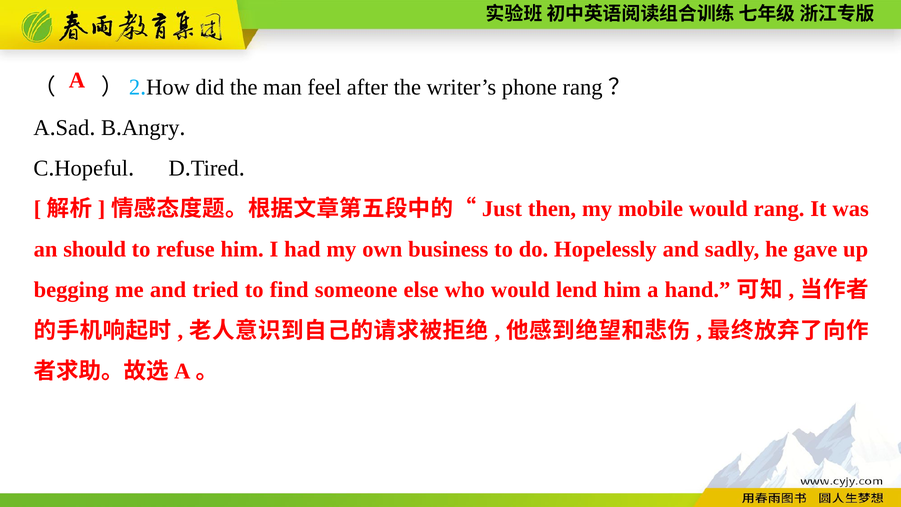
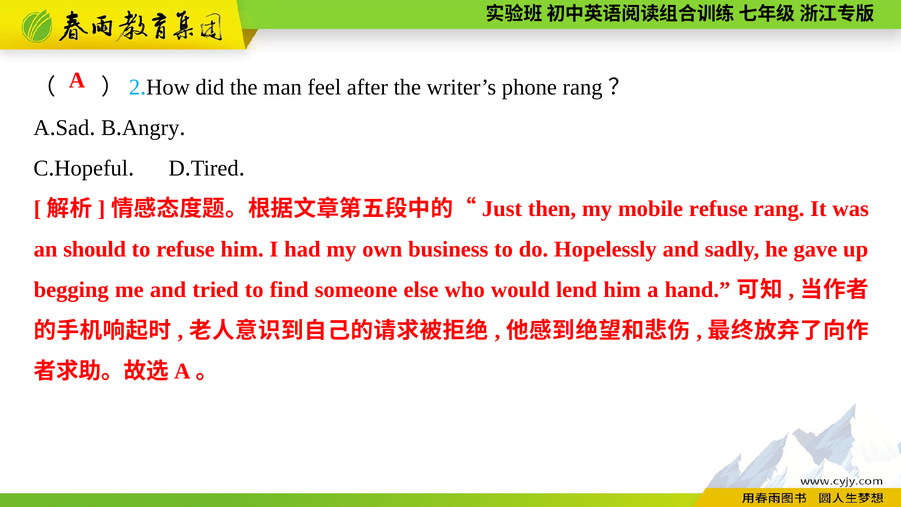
mobile would: would -> refuse
